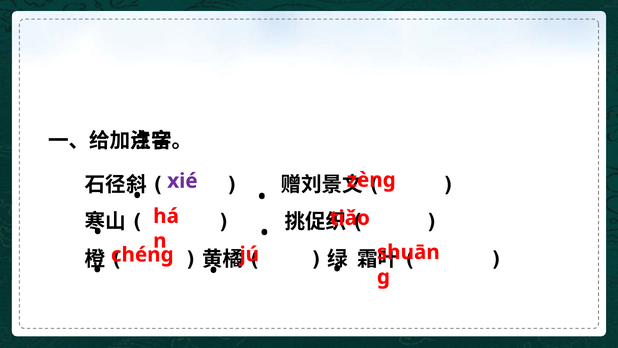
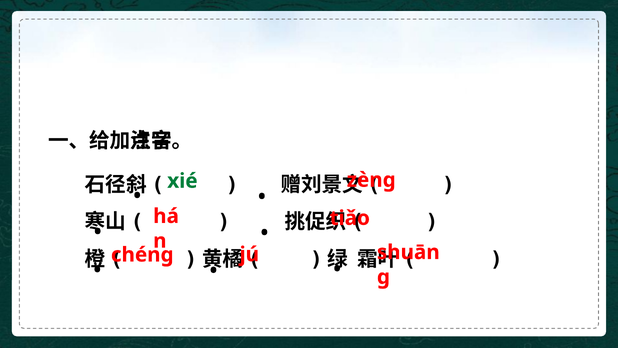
xié colour: purple -> green
